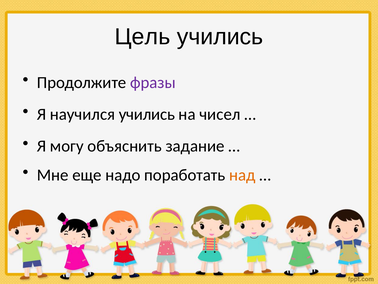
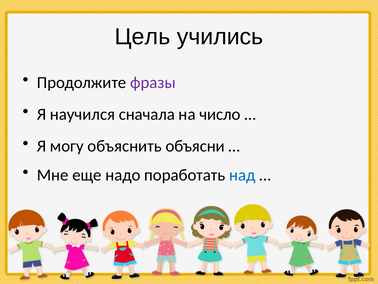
научился учились: учились -> сначала
чисел: чисел -> число
задание: задание -> объясни
над colour: orange -> blue
